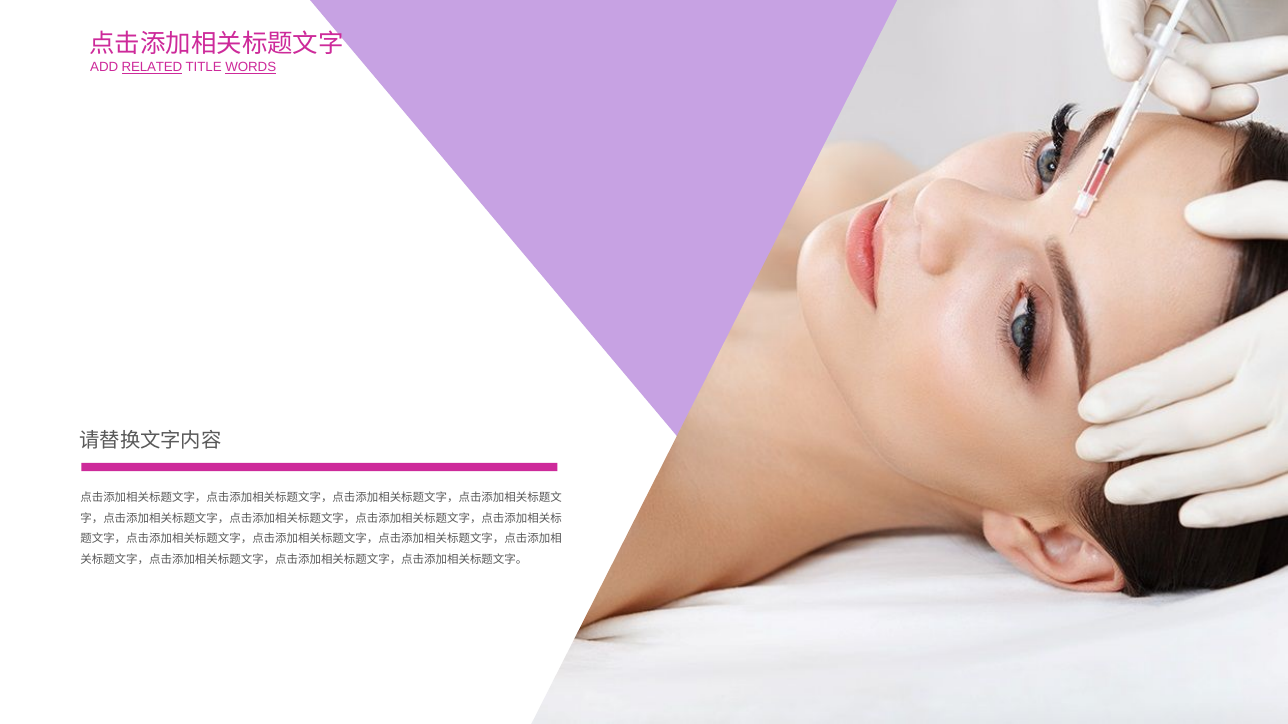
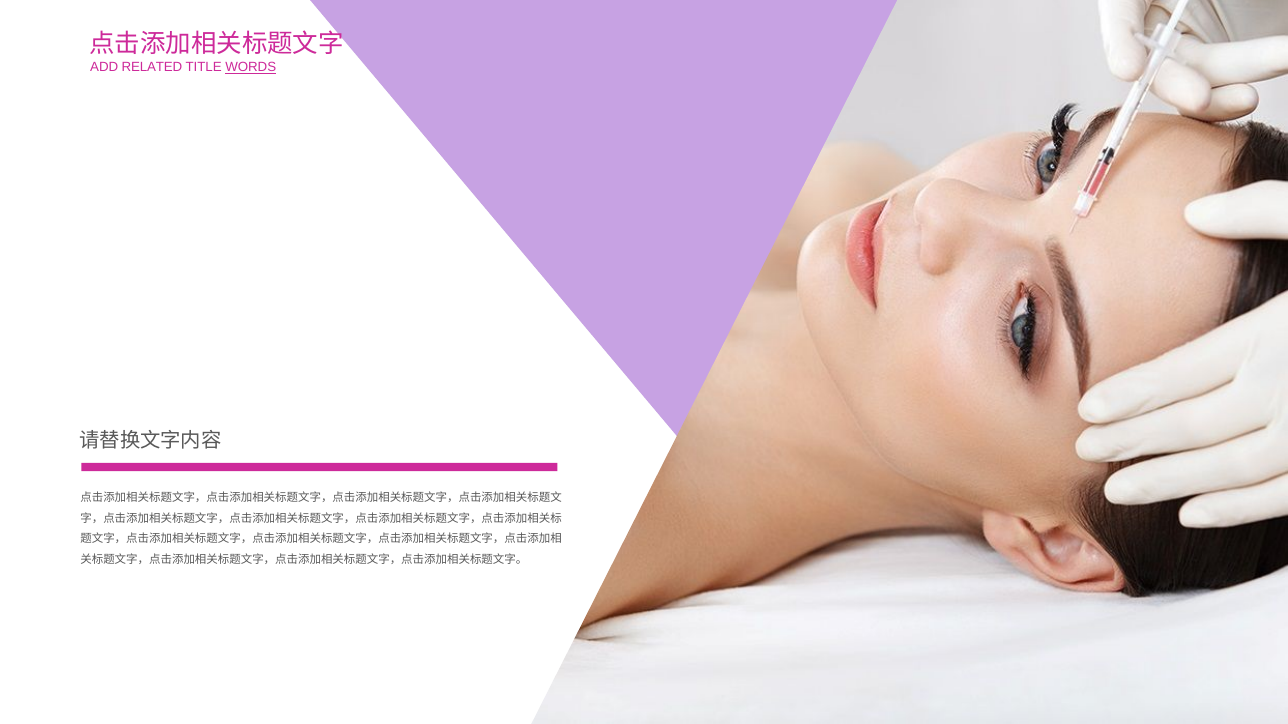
RELATED underline: present -> none
